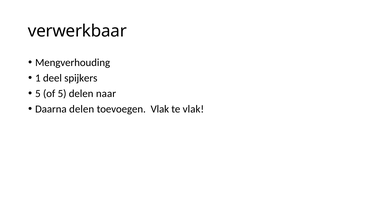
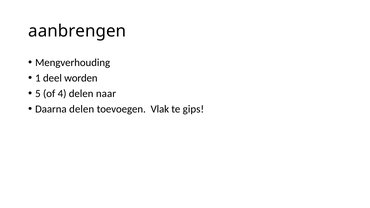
verwerkbaar: verwerkbaar -> aanbrengen
spijkers: spijkers -> worden
of 5: 5 -> 4
te vlak: vlak -> gips
